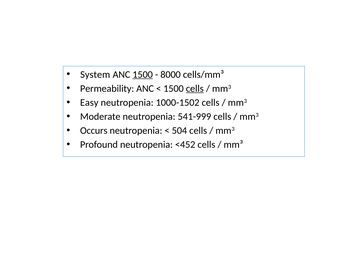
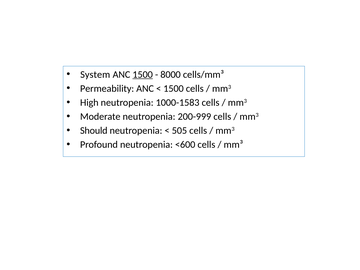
cells at (195, 89) underline: present -> none
Easy: Easy -> High
1000-1502: 1000-1502 -> 1000-1583
541-999: 541-999 -> 200-999
Occurs: Occurs -> Should
504: 504 -> 505
<452: <452 -> <600
